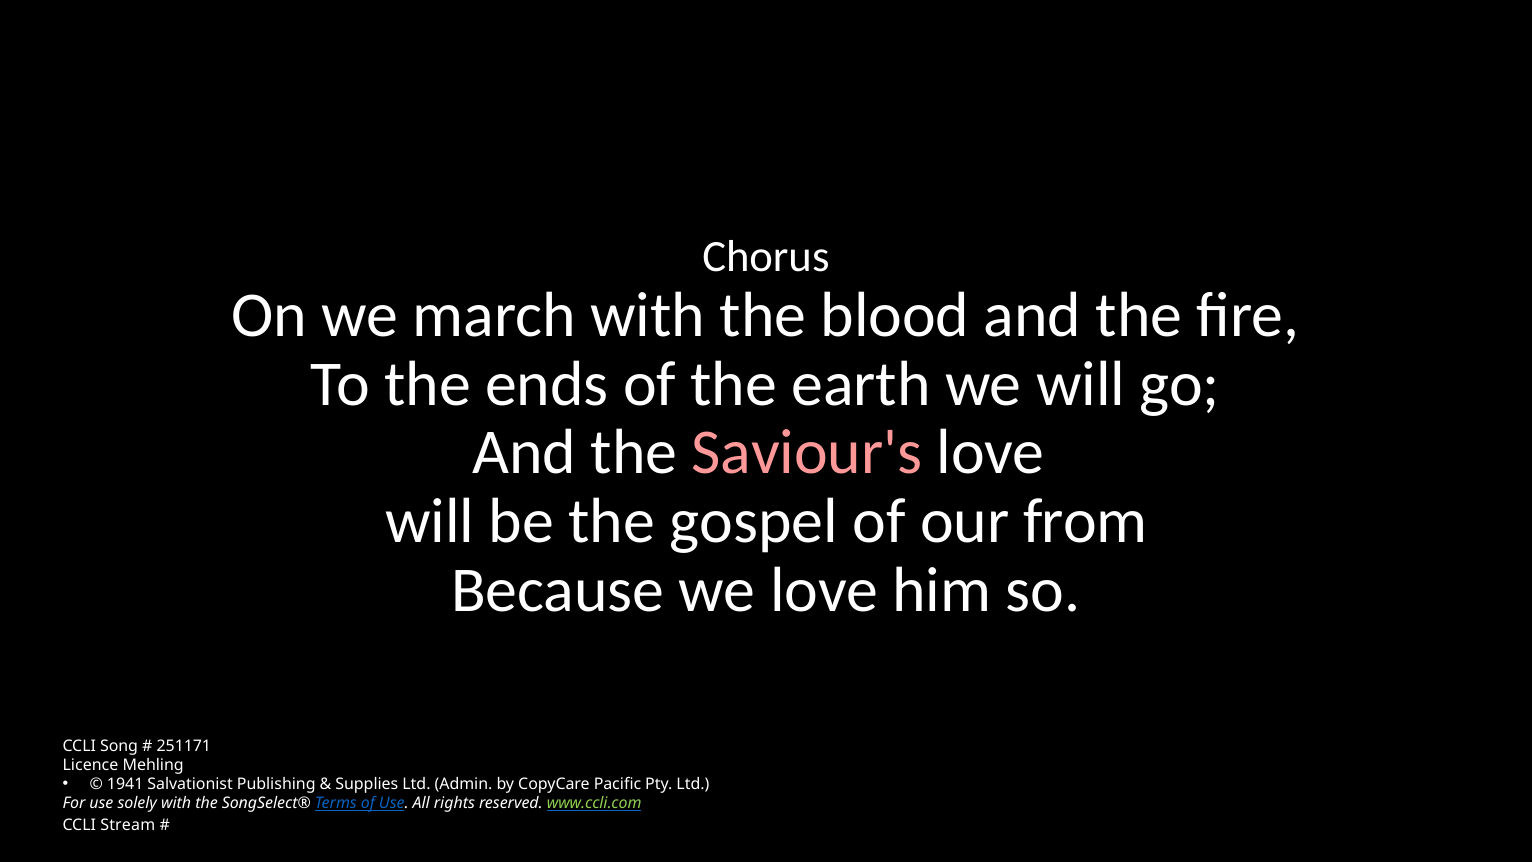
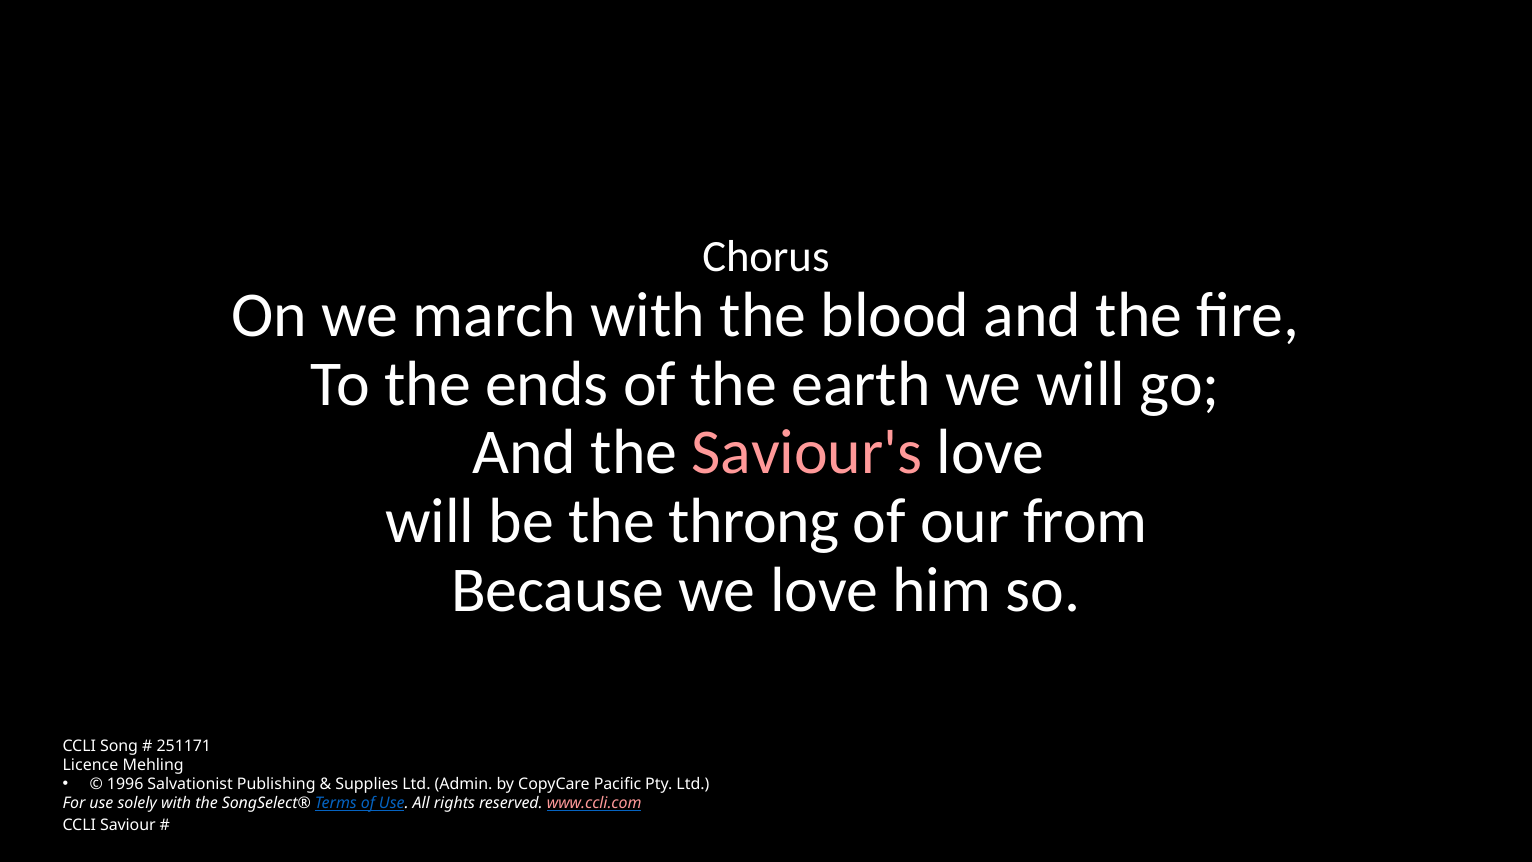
gospel: gospel -> throng
1941: 1941 -> 1996
www.ccli.com colour: light green -> pink
Stream: Stream -> Saviour
